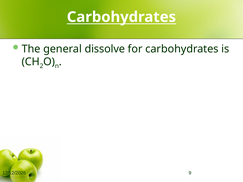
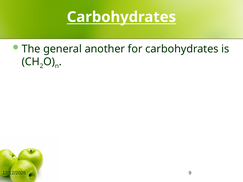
dissolve: dissolve -> another
